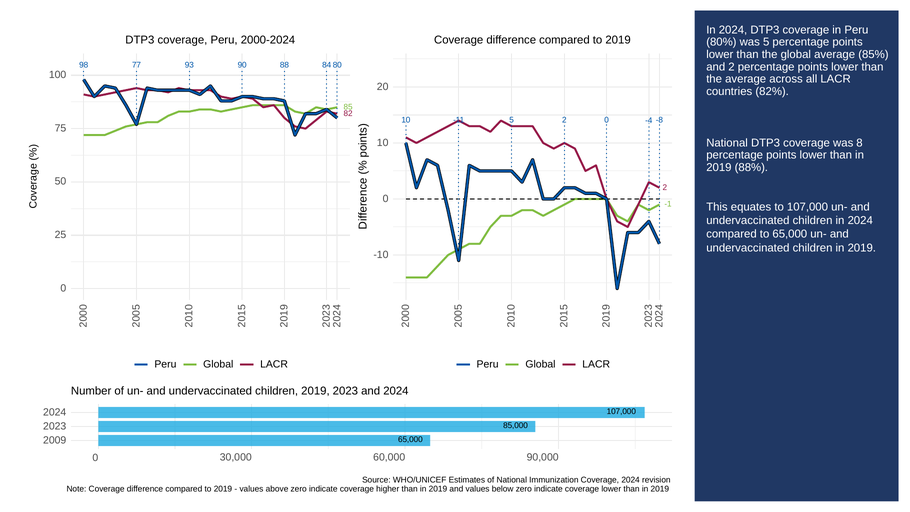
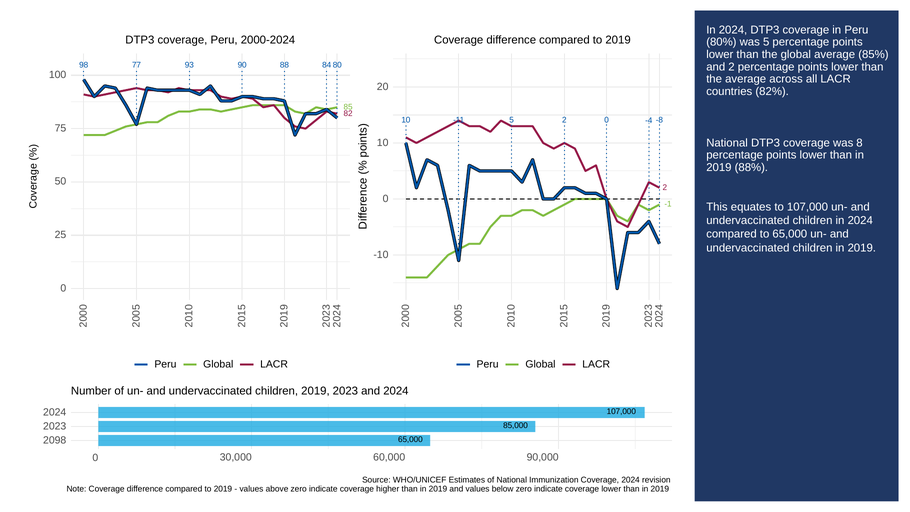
2009: 2009 -> 2098
